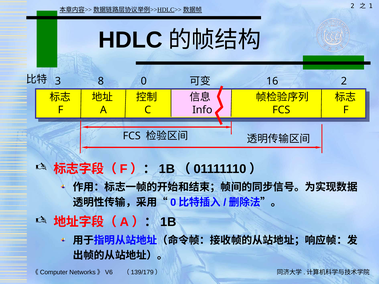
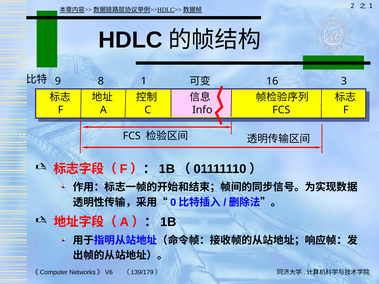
3: 3 -> 9
8 0: 0 -> 1
16 2: 2 -> 3
